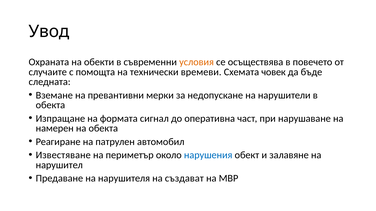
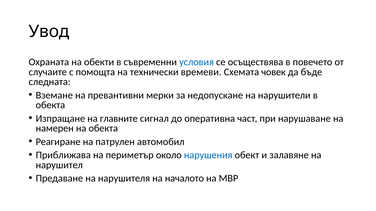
условия colour: orange -> blue
формата: формата -> главните
Известяване: Известяване -> Приближава
създават: създават -> началото
